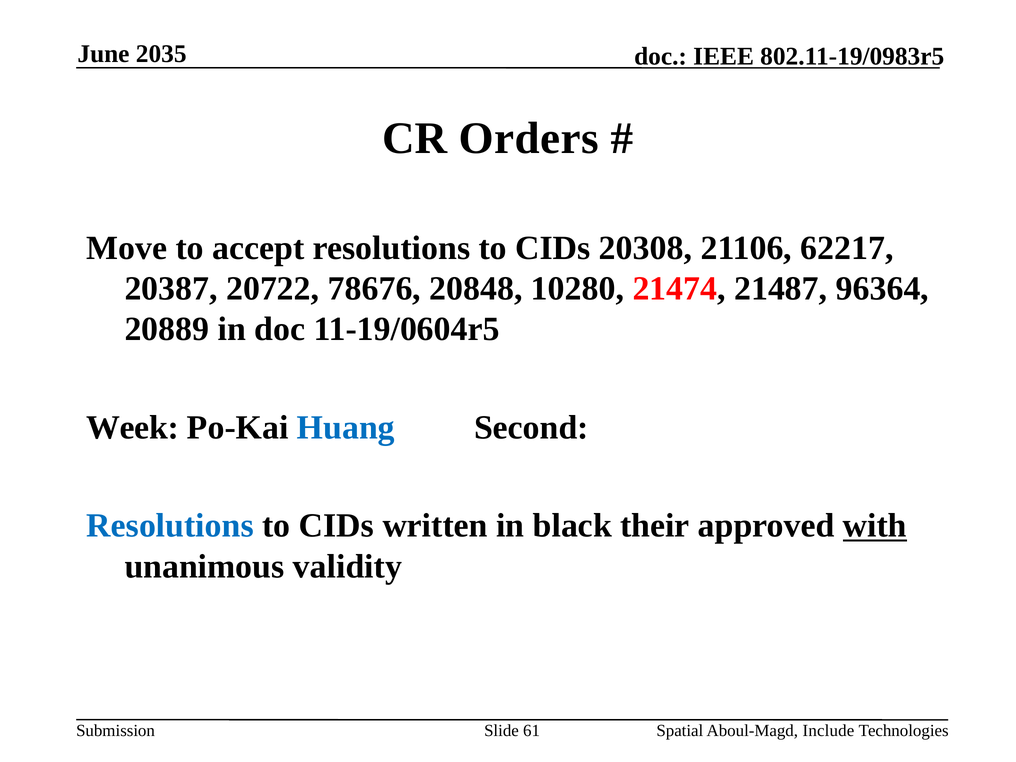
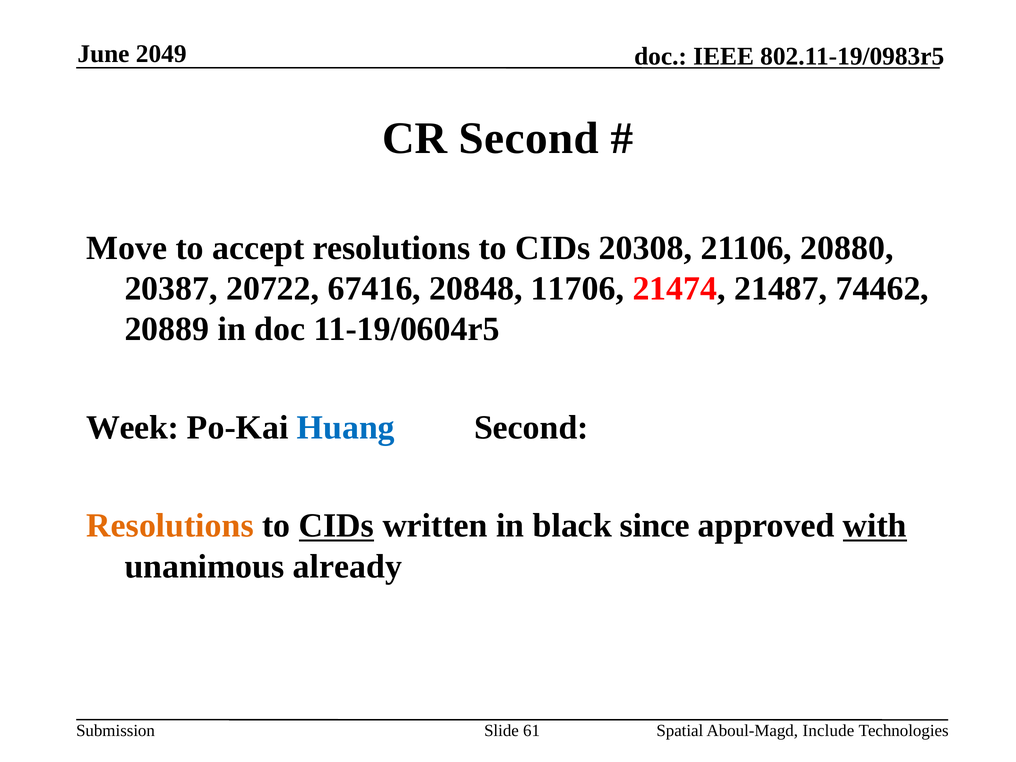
2035: 2035 -> 2049
CR Orders: Orders -> Second
62217: 62217 -> 20880
78676: 78676 -> 67416
10280: 10280 -> 11706
96364: 96364 -> 74462
Resolutions at (170, 526) colour: blue -> orange
CIDs at (336, 526) underline: none -> present
their: their -> since
validity: validity -> already
